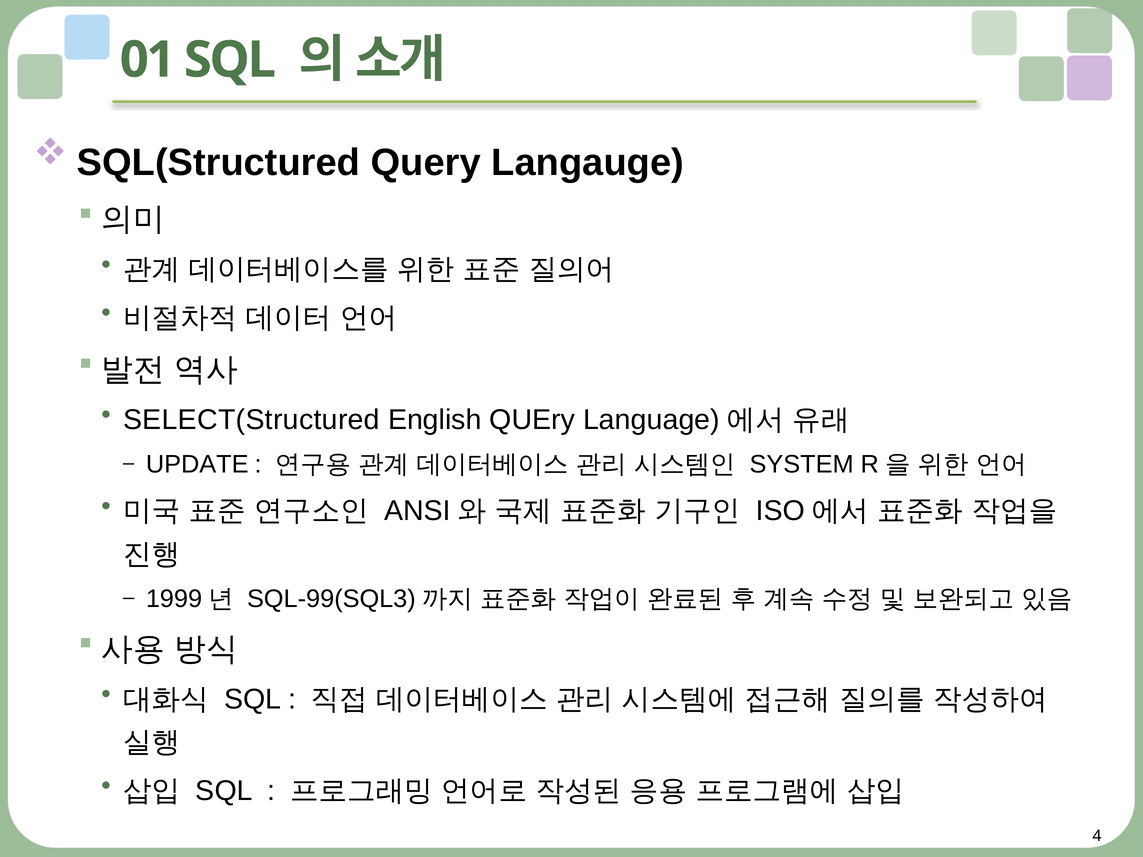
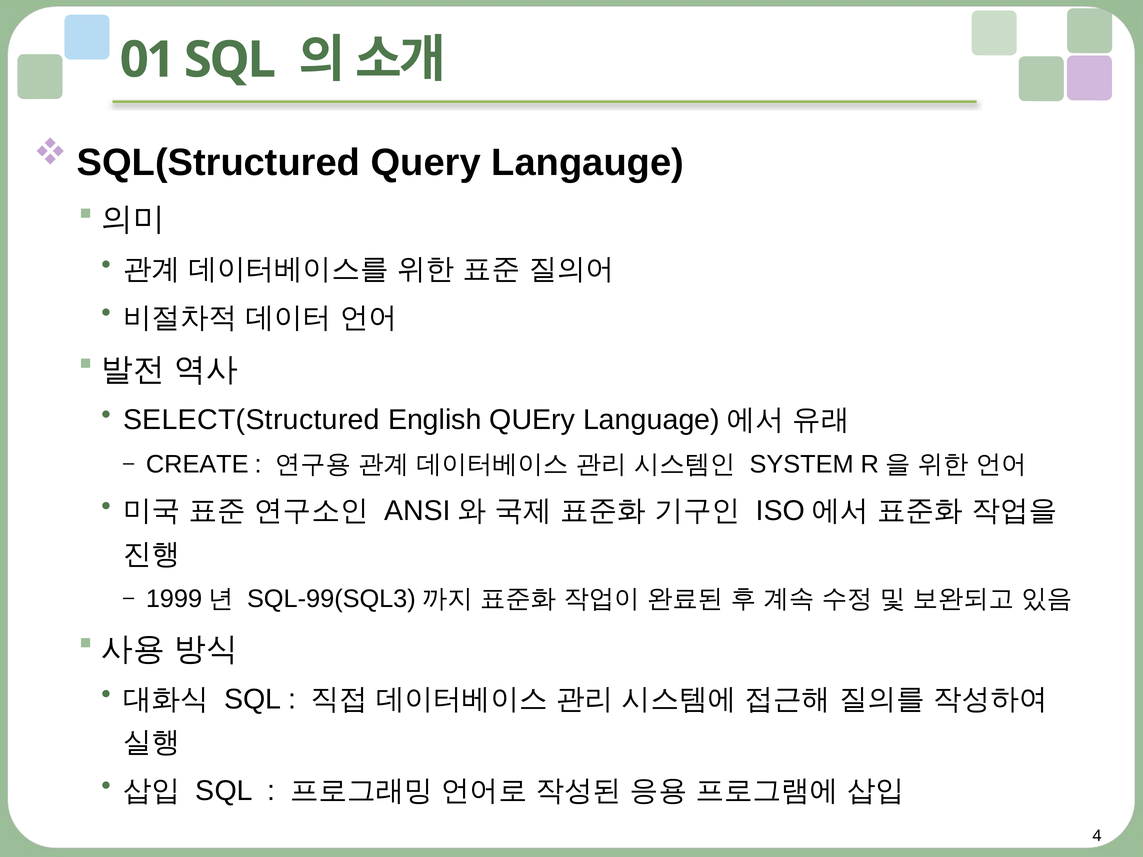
UPDATE: UPDATE -> CREATE
